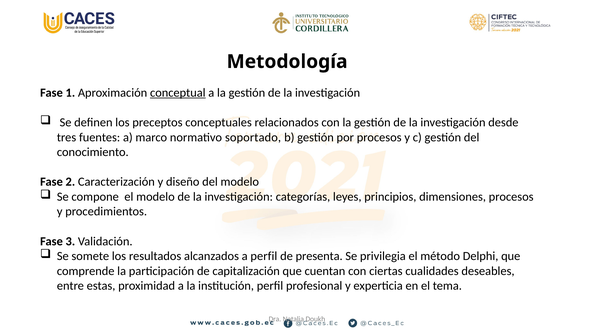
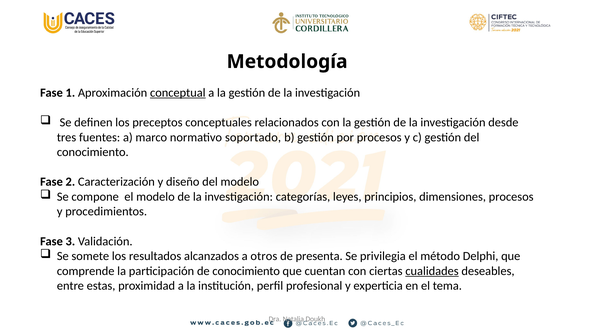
a perfil: perfil -> otros
de capitalización: capitalización -> conocimiento
cualidades underline: none -> present
